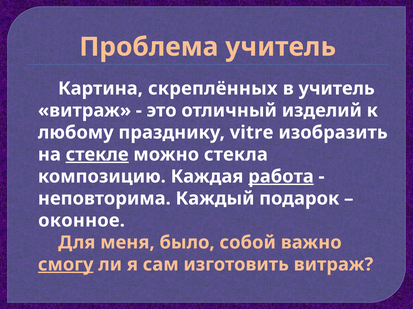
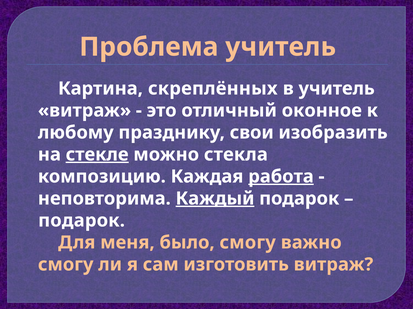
изделий: изделий -> оконное
vitre: vitre -> свои
Каждый underline: none -> present
оконное at (82, 221): оконное -> подарок
было собой: собой -> смогу
смогу at (66, 265) underline: present -> none
